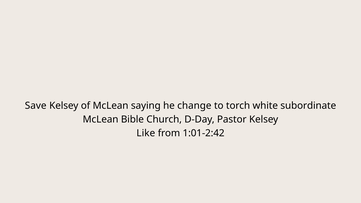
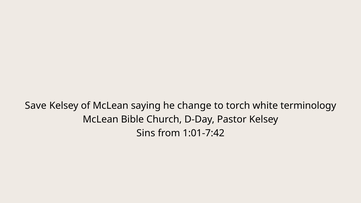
subordinate: subordinate -> terminology
Like: Like -> Sins
1:01-2:42: 1:01-2:42 -> 1:01-7:42
